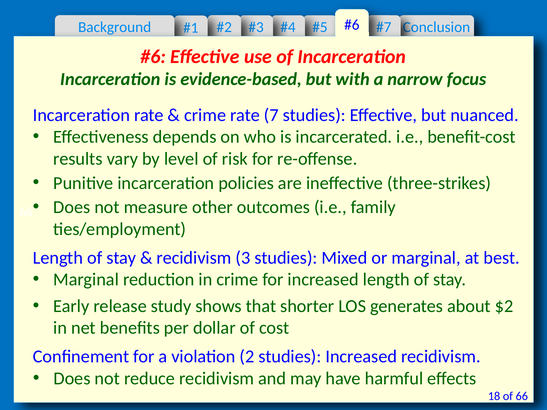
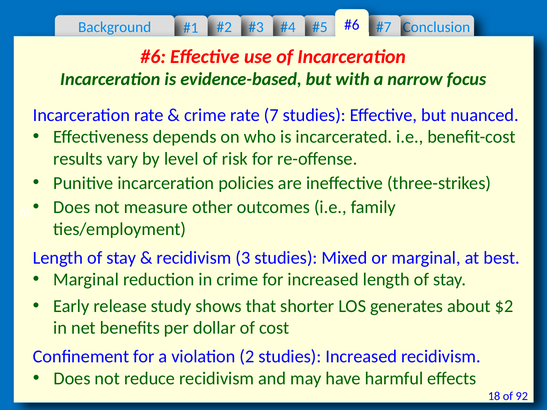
of 66: 66 -> 92
